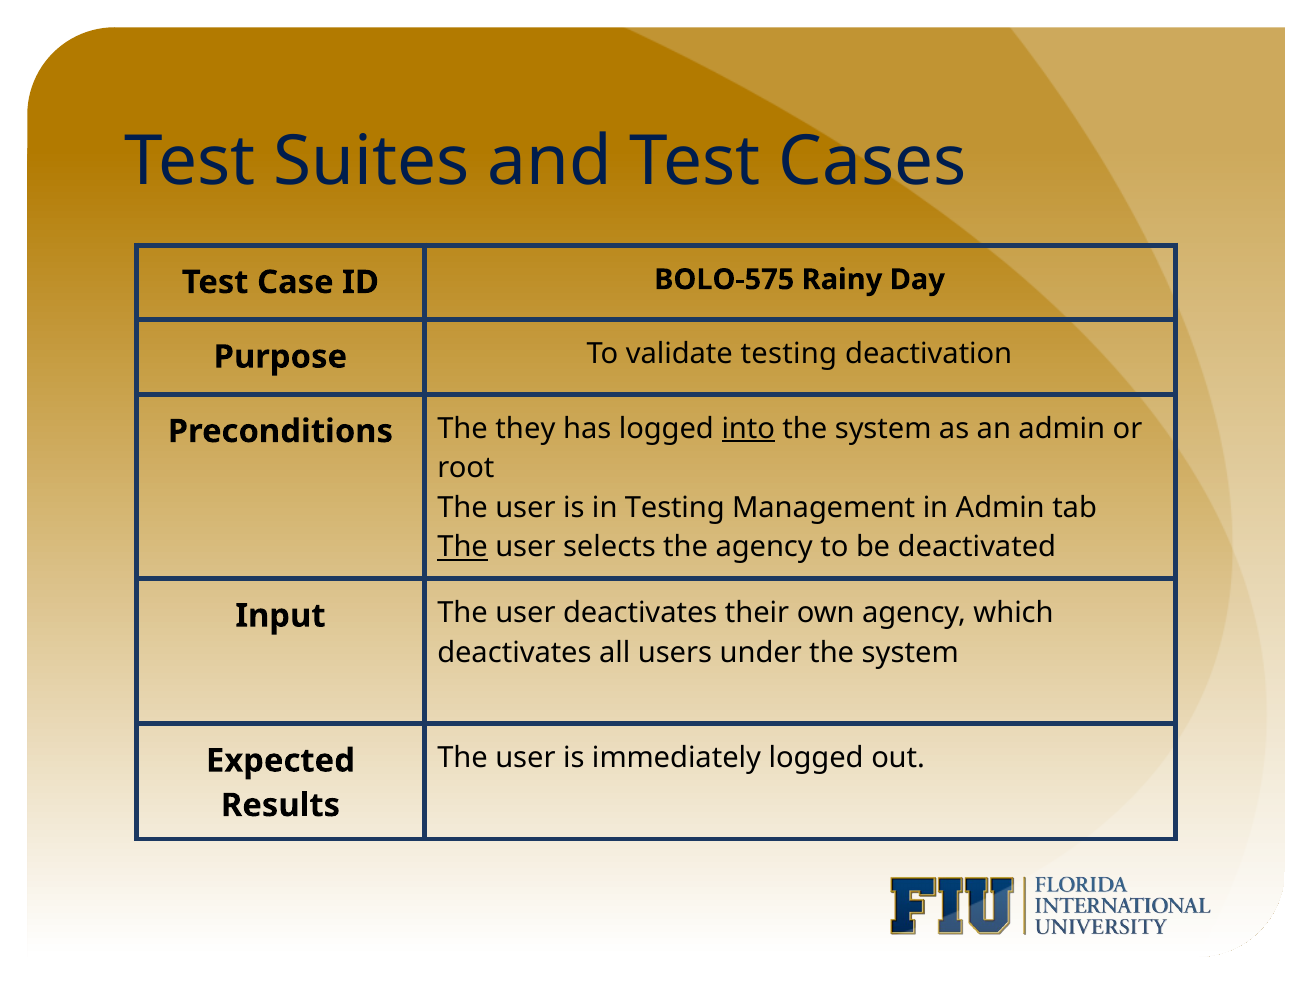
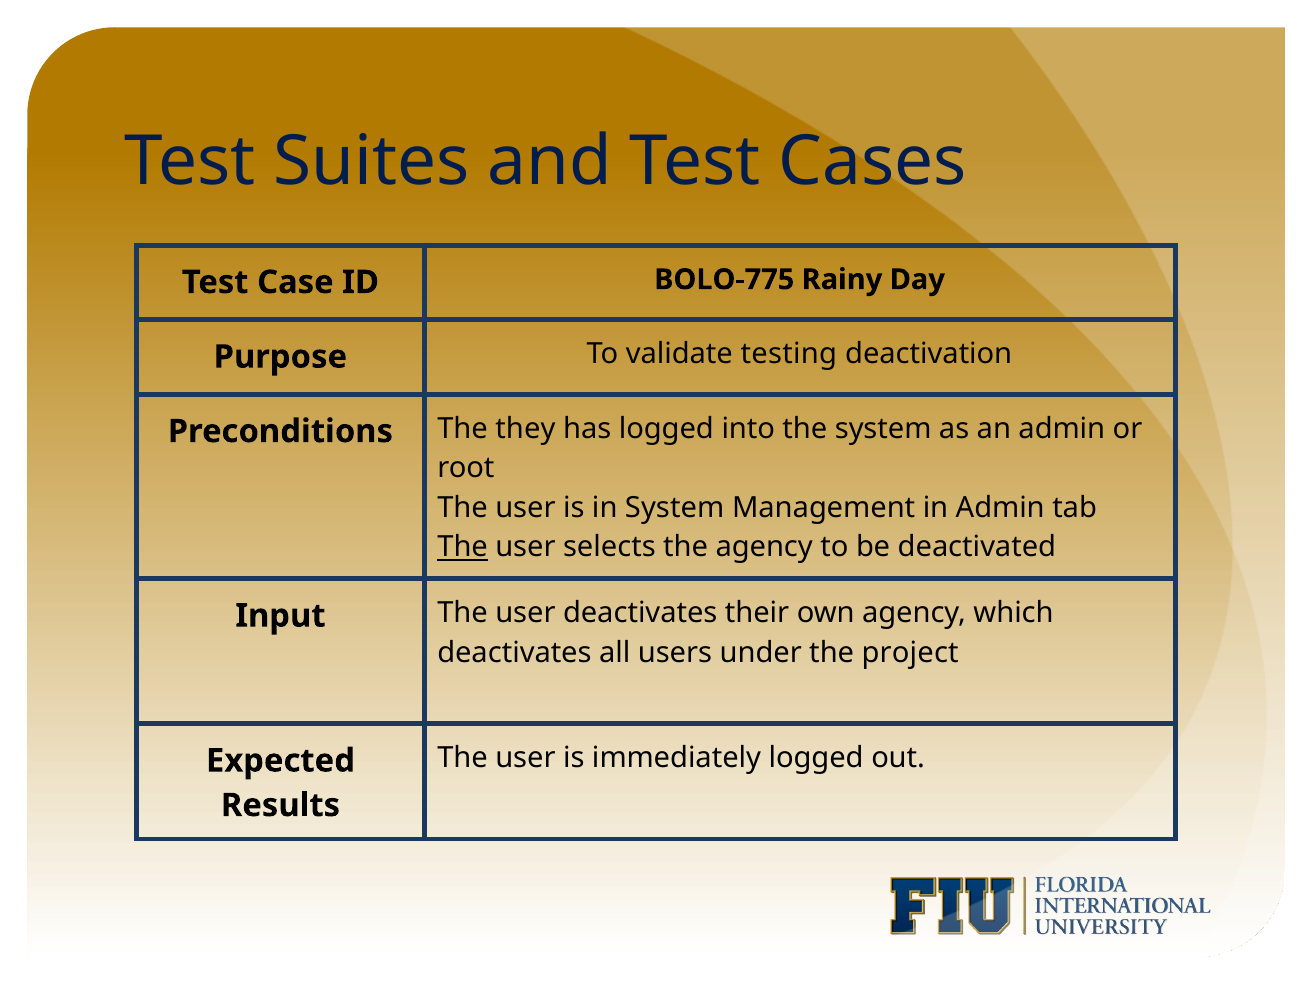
BOLO-575: BOLO-575 -> BOLO-775
into underline: present -> none
in Testing: Testing -> System
under the system: system -> project
